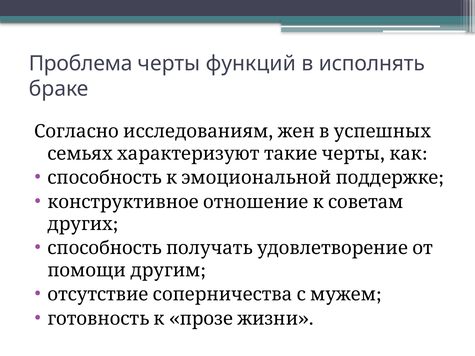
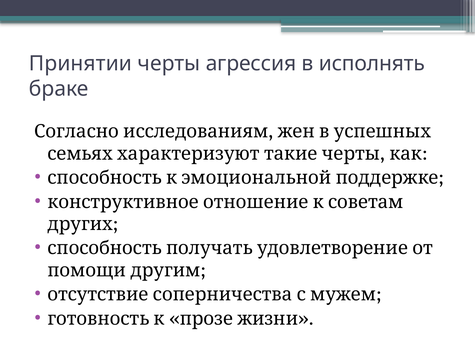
Проблема: Проблема -> Принятии
функций: функций -> агрессия
